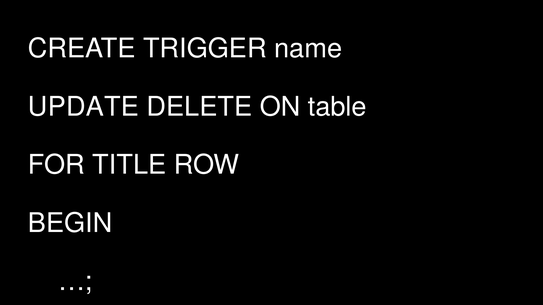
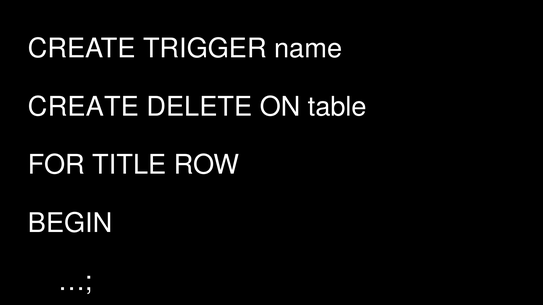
UPDATE at (83, 107): UPDATE -> CREATE
